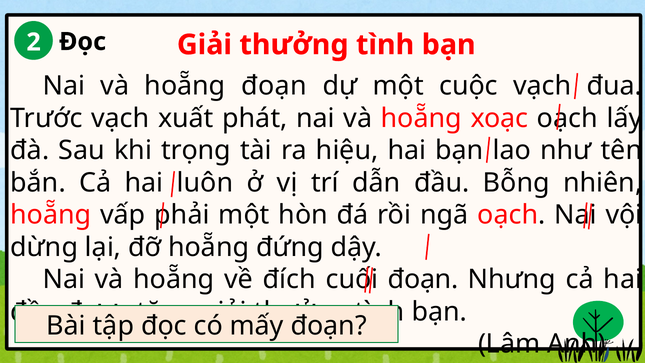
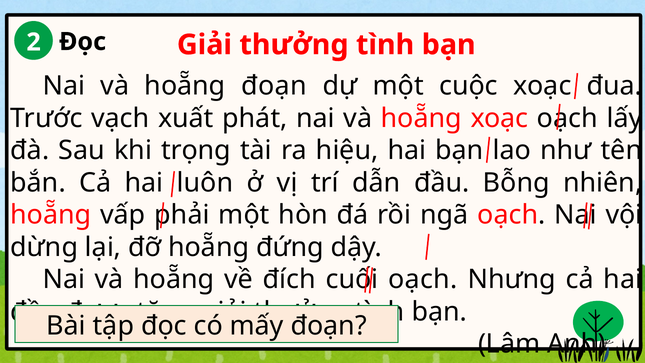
cuộc vạch: vạch -> xoạc
cuối đoạn: đoạn -> oạch
